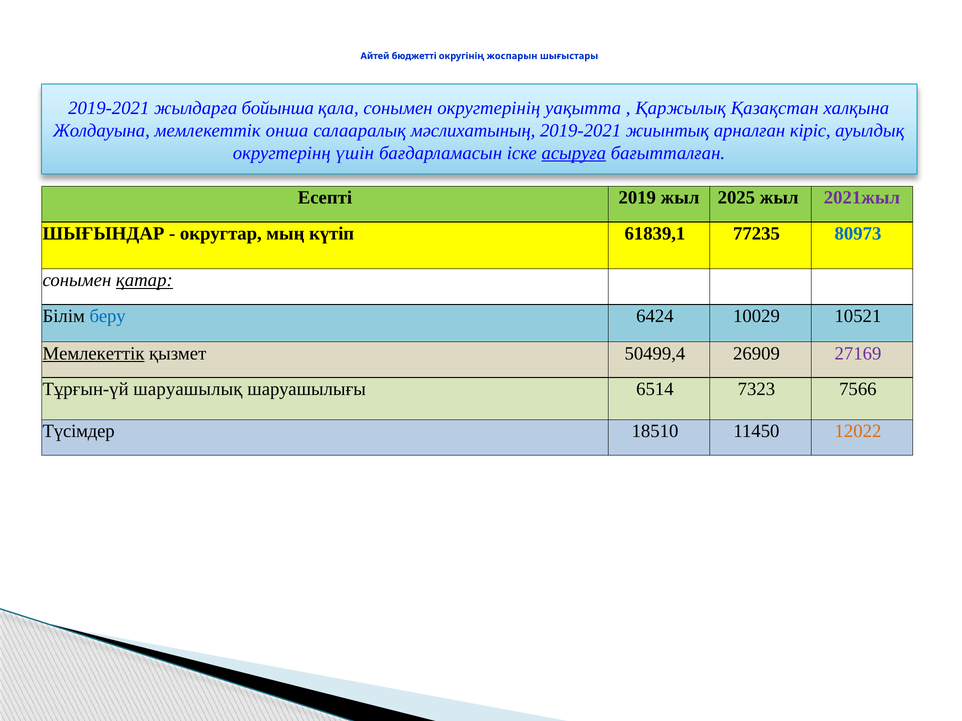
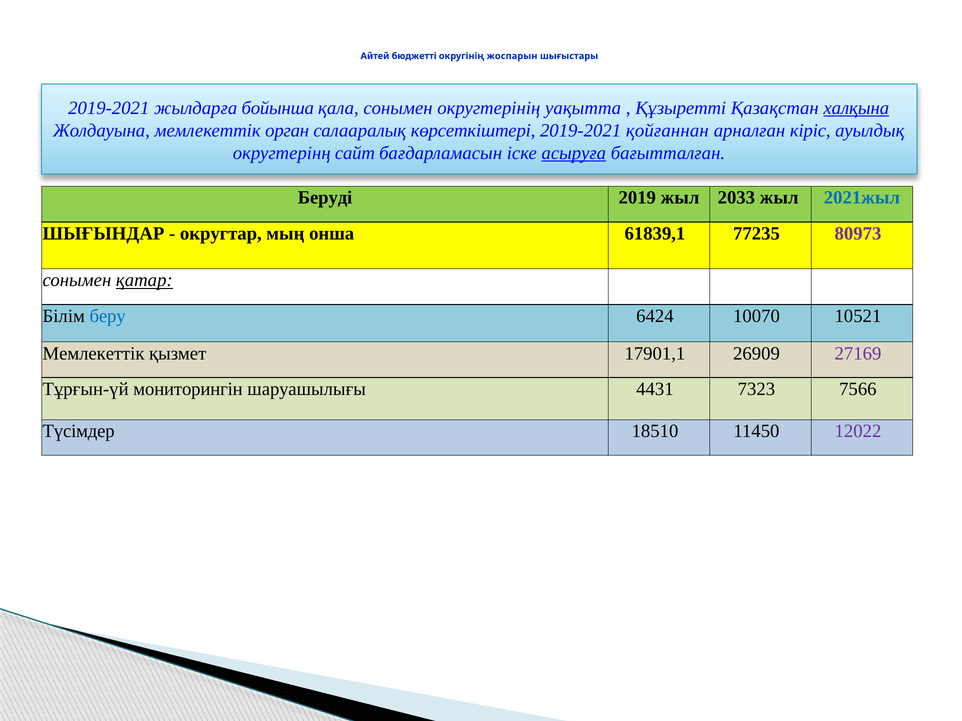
Қаржылық: Қаржылық -> Құзыретті
халқына underline: none -> present
онша: онша -> орган
мәслихатының: мәслихатының -> көрсеткіштері
жиынтық: жиынтық -> қойғаннан
үшін: үшін -> сайт
Есепті: Есепті -> Беруді
2025: 2025 -> 2033
2021жыл colour: purple -> blue
күтіп: күтіп -> онша
80973 colour: blue -> purple
10029: 10029 -> 10070
Мемлекеттік at (94, 354) underline: present -> none
50499,4: 50499,4 -> 17901,1
шаруашылық: шаруашылық -> мониторингін
6514: 6514 -> 4431
12022 colour: orange -> purple
